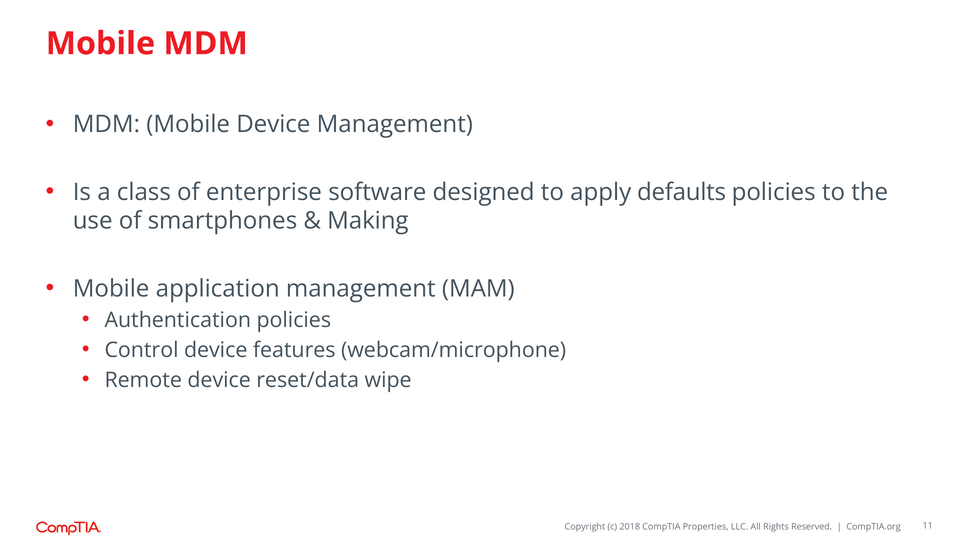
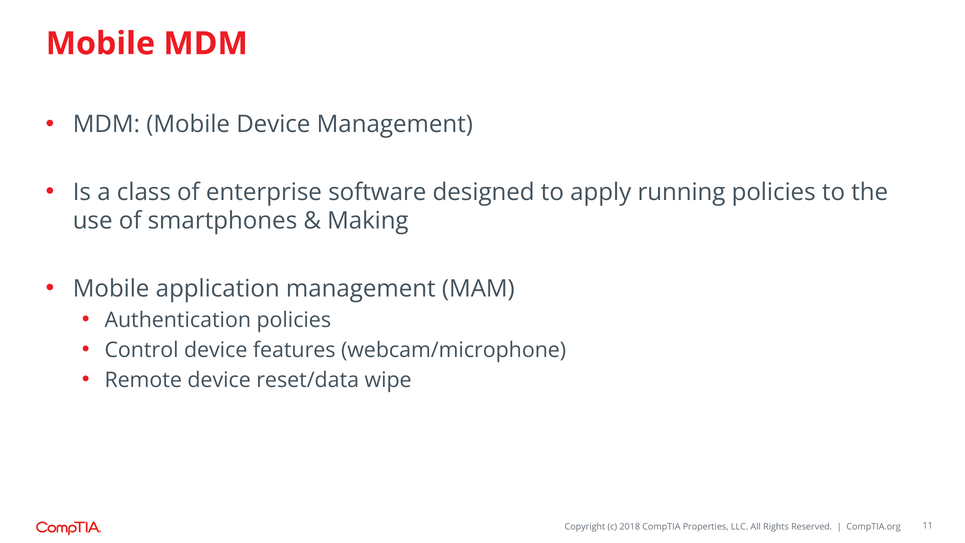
defaults: defaults -> running
